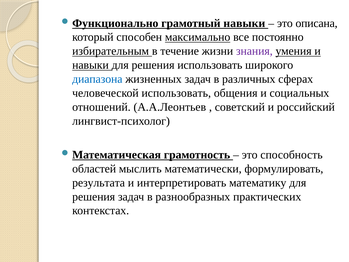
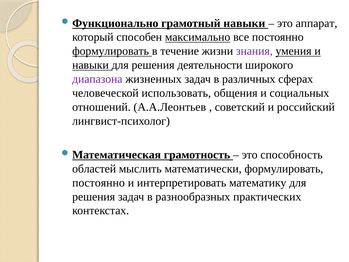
описана: описана -> аппарат
избирательным at (111, 51): избирательным -> формулировать
решения использовать: использовать -> деятельности
диапазона colour: blue -> purple
результата at (99, 183): результата -> постоянно
